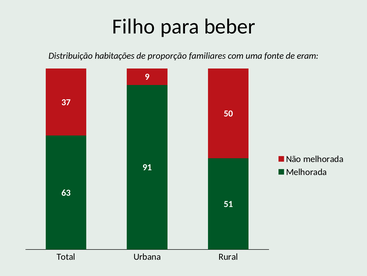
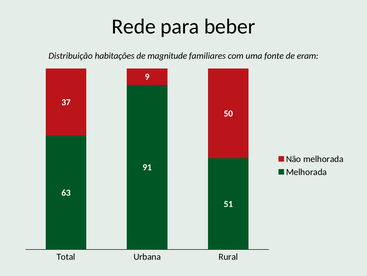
Filho: Filho -> Rede
proporção: proporção -> magnitude
